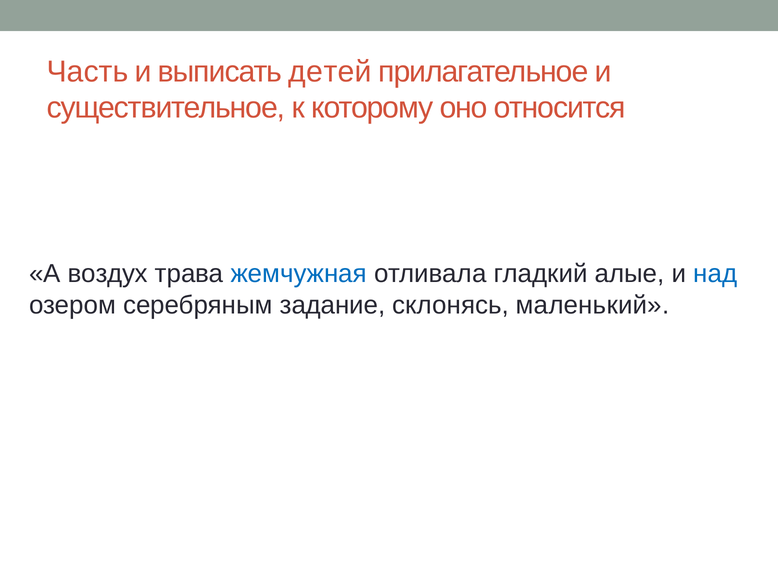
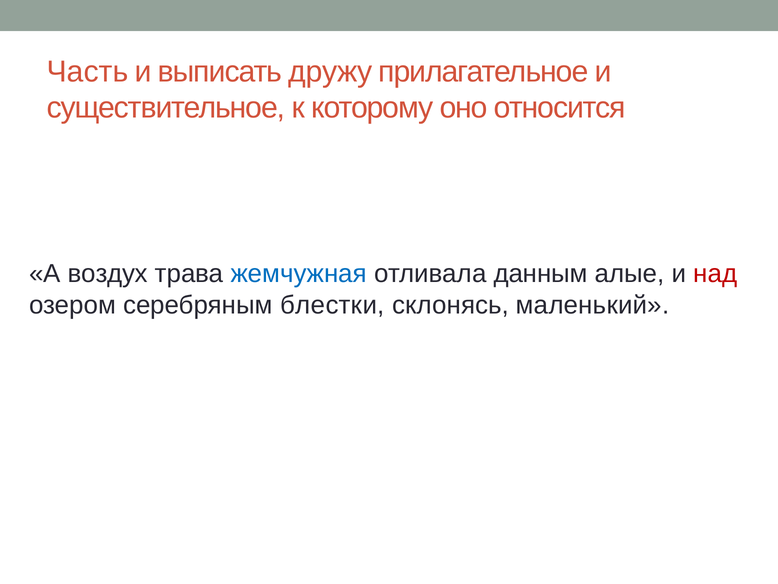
детей: детей -> дружу
гладкий: гладкий -> данным
над colour: blue -> red
задание: задание -> блестки
